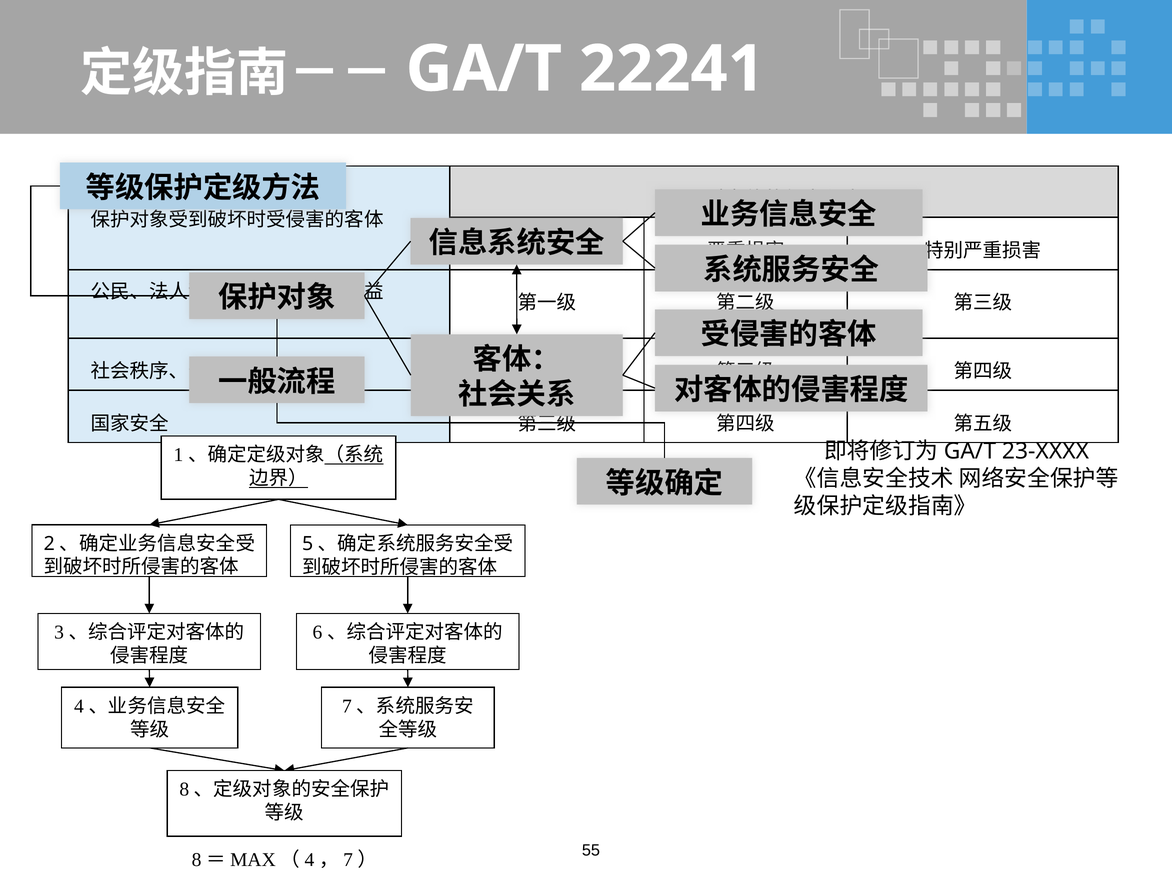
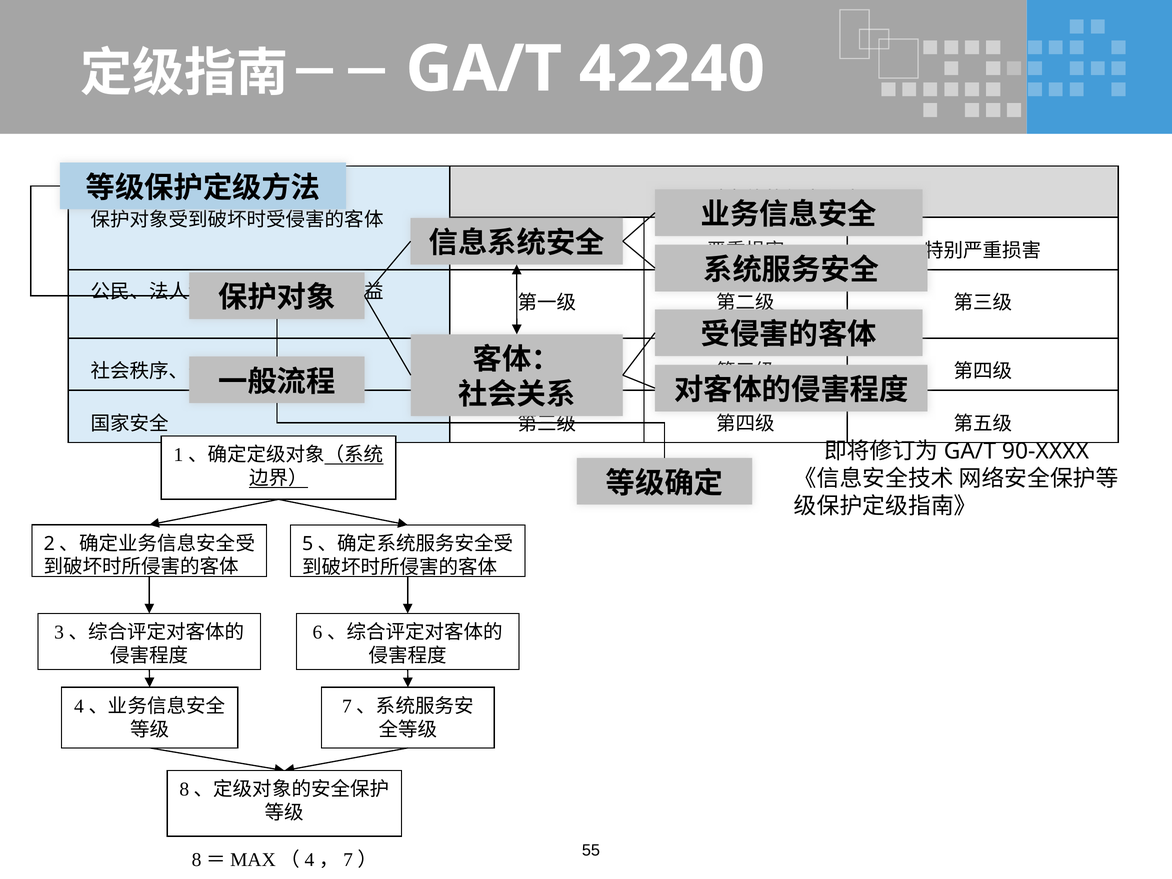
22241: 22241 -> 42240
23-XXXX: 23-XXXX -> 90-XXXX
